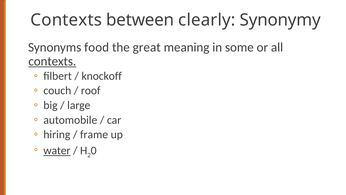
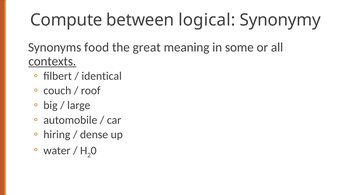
Contexts at (66, 20): Contexts -> Compute
clearly: clearly -> logical
knockoff: knockoff -> identical
frame: frame -> dense
water underline: present -> none
